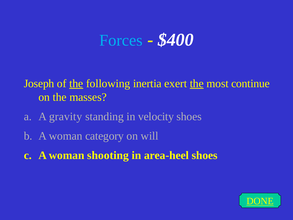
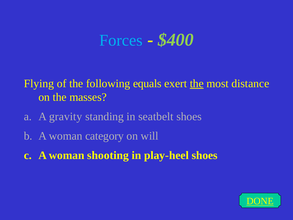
$400 colour: white -> light green
Joseph: Joseph -> Flying
the at (76, 83) underline: present -> none
inertia: inertia -> equals
continue: continue -> distance
velocity: velocity -> seatbelt
area-heel: area-heel -> play-heel
